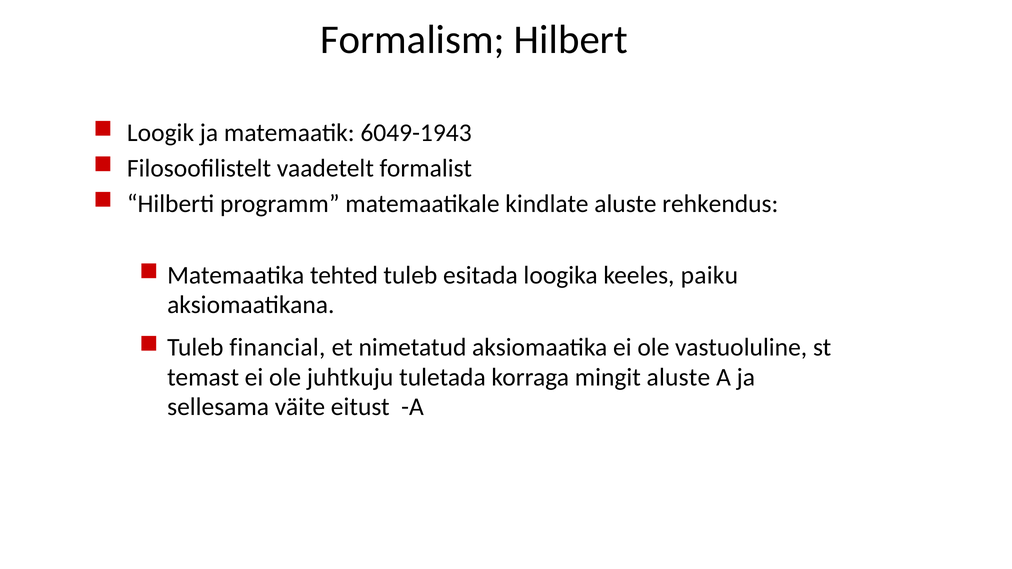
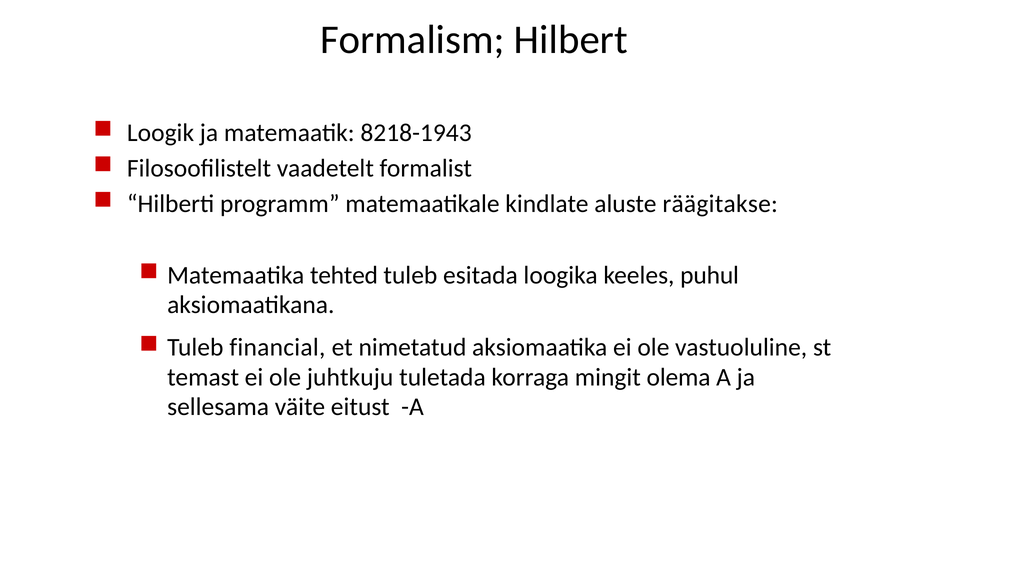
6049-1943: 6049-1943 -> 8218-1943
rehkendus: rehkendus -> räägitakse
paiku: paiku -> puhul
mingit aluste: aluste -> olema
